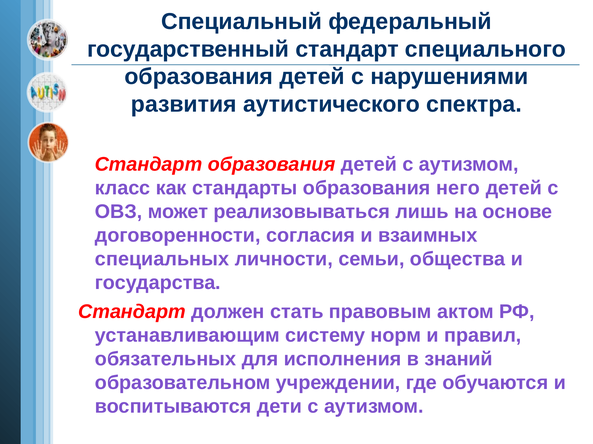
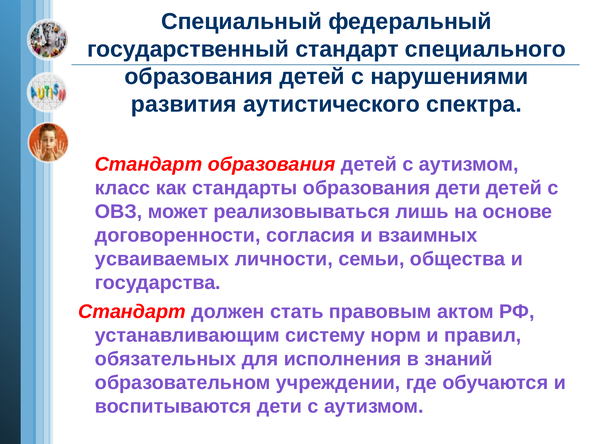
образования него: него -> дети
специальных: специальных -> усваиваемых
